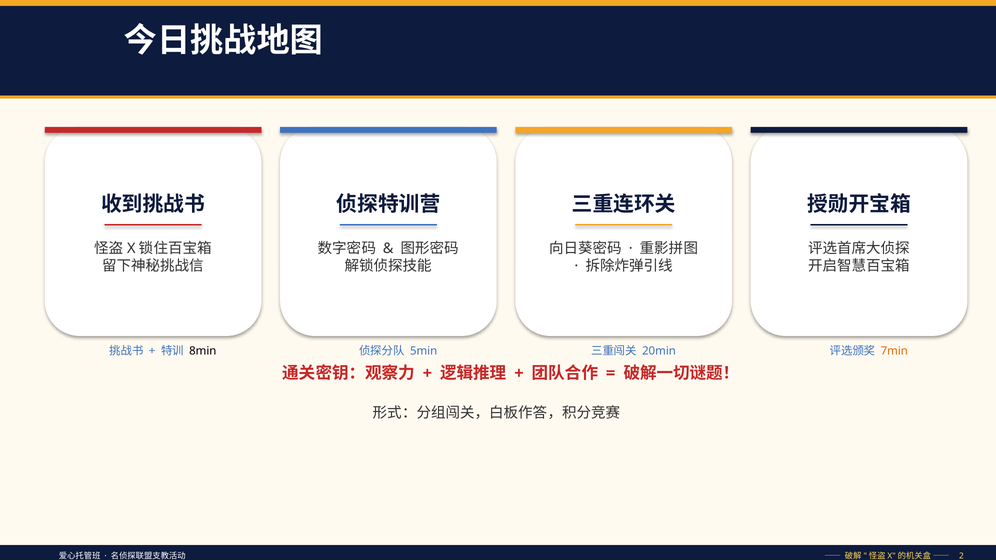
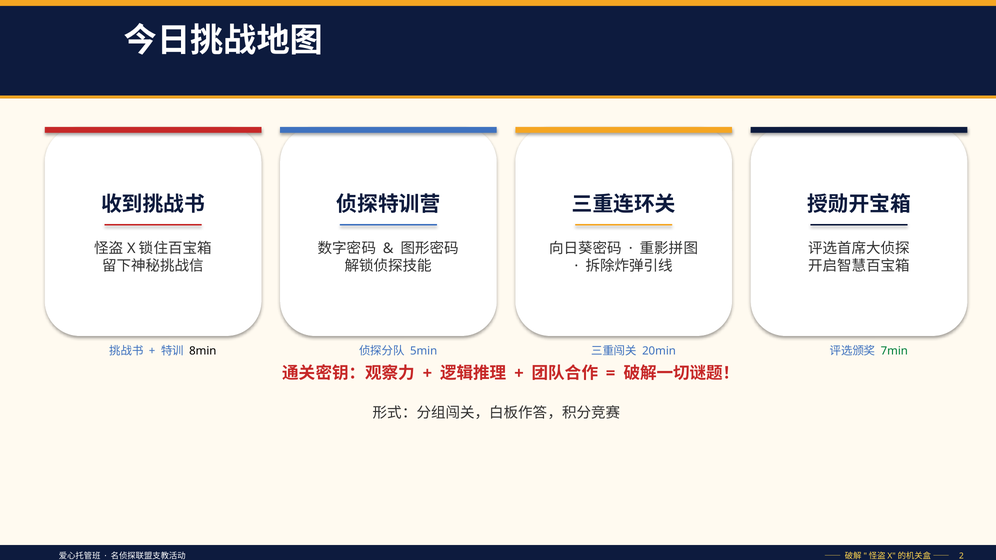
7min colour: orange -> green
